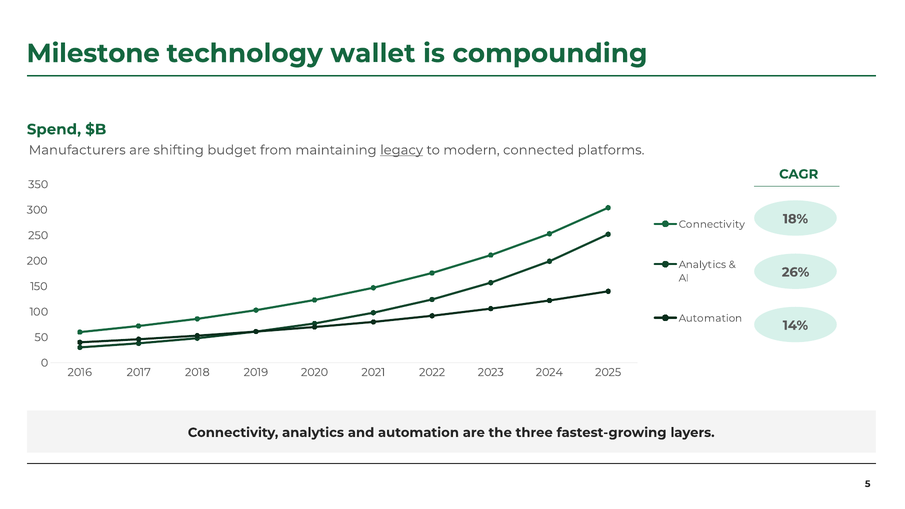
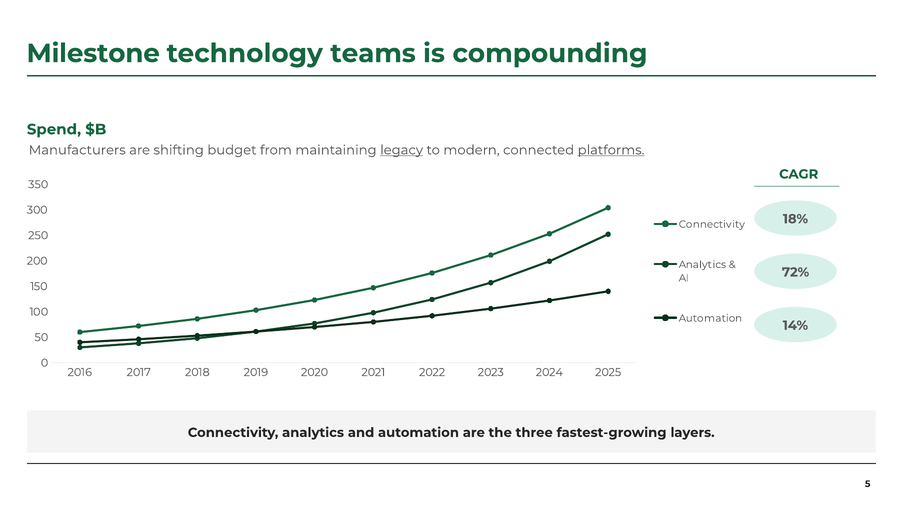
wallet: wallet -> teams
platforms underline: none -> present
26%: 26% -> 72%
